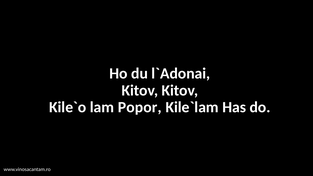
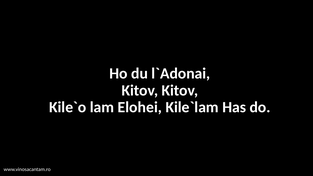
Popor: Popor -> Elohei
